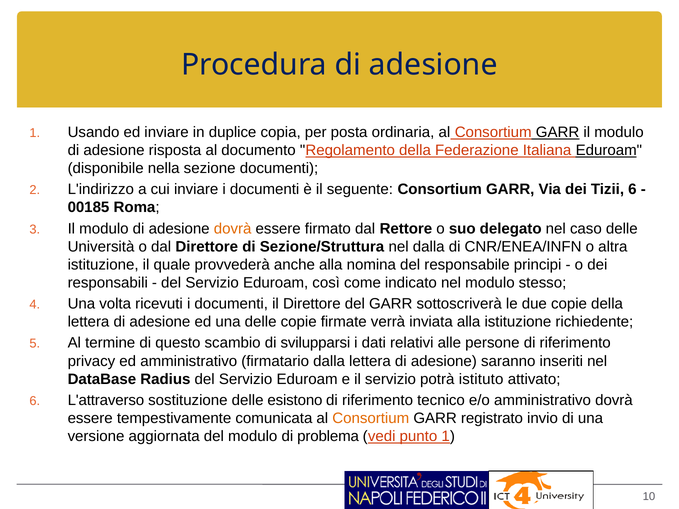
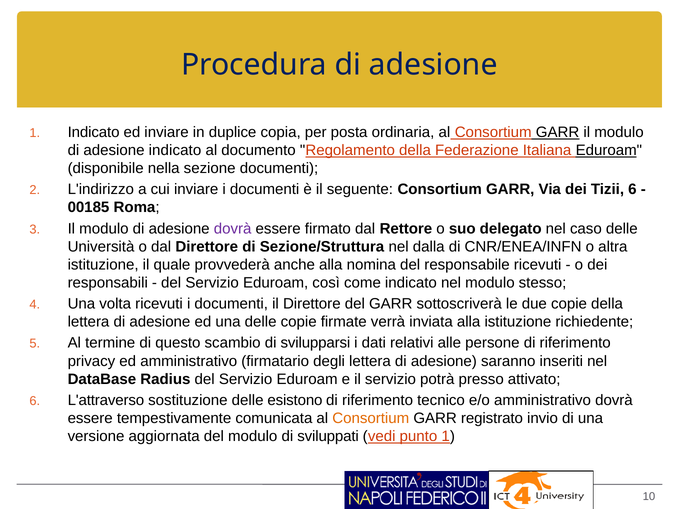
1 Usando: Usando -> Indicato
adesione risposta: risposta -> indicato
dovrà at (233, 229) colour: orange -> purple
responsabile principi: principi -> ricevuti
firmatario dalla: dalla -> degli
istituto: istituto -> presso
problema: problema -> sviluppati
